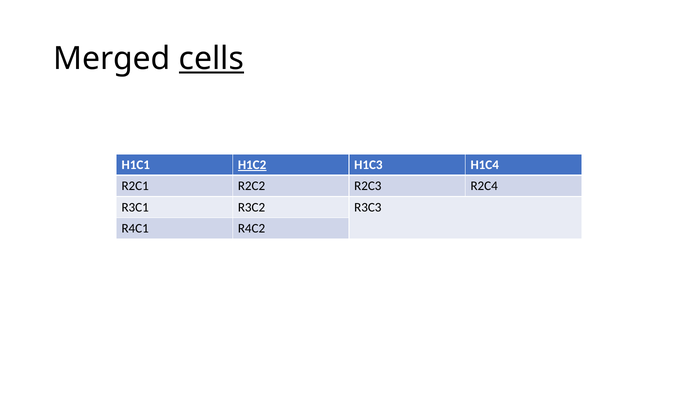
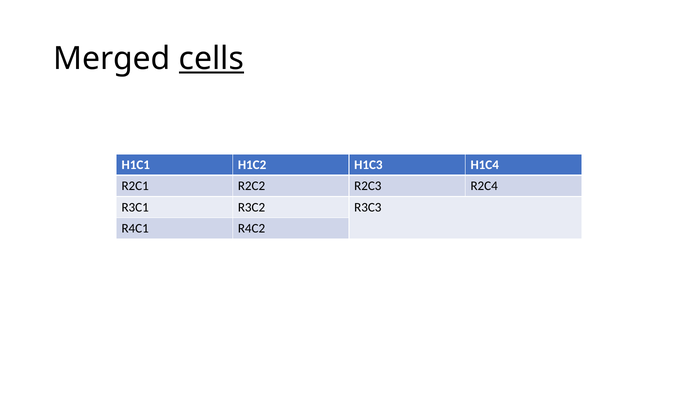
H1C2 underline: present -> none
